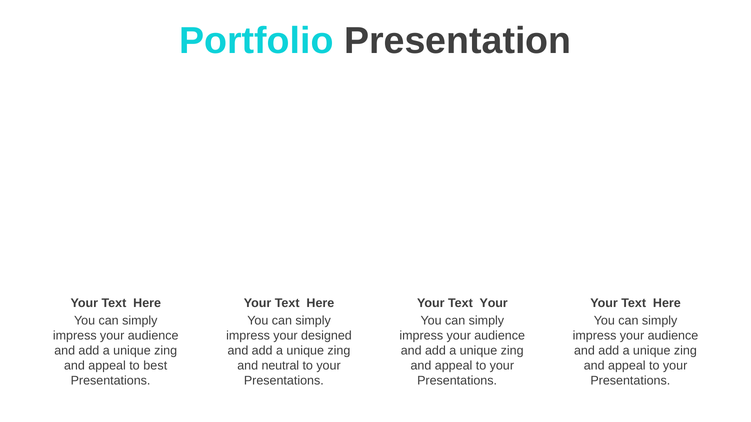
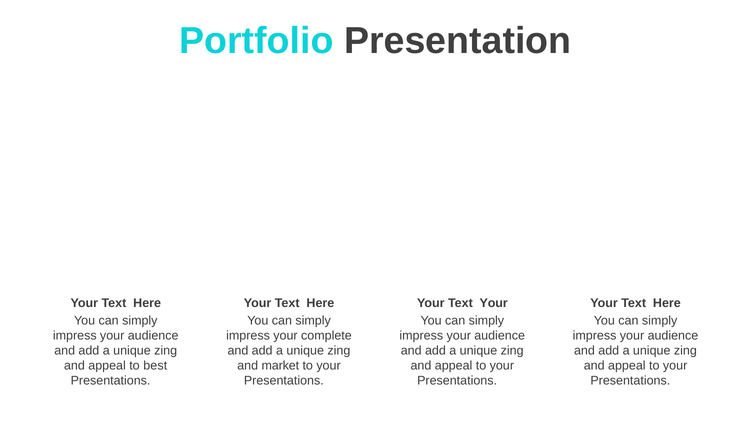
designed: designed -> complete
neutral: neutral -> market
